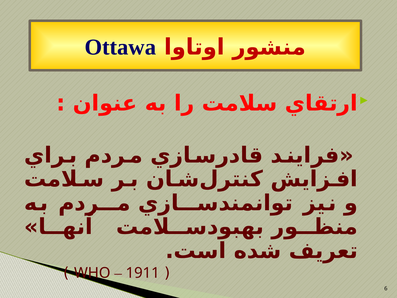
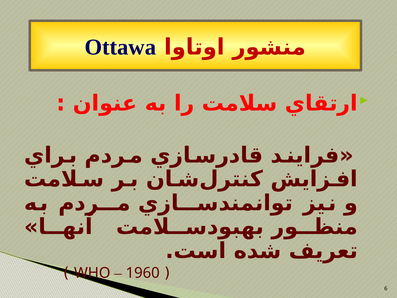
1911: 1911 -> 1960
